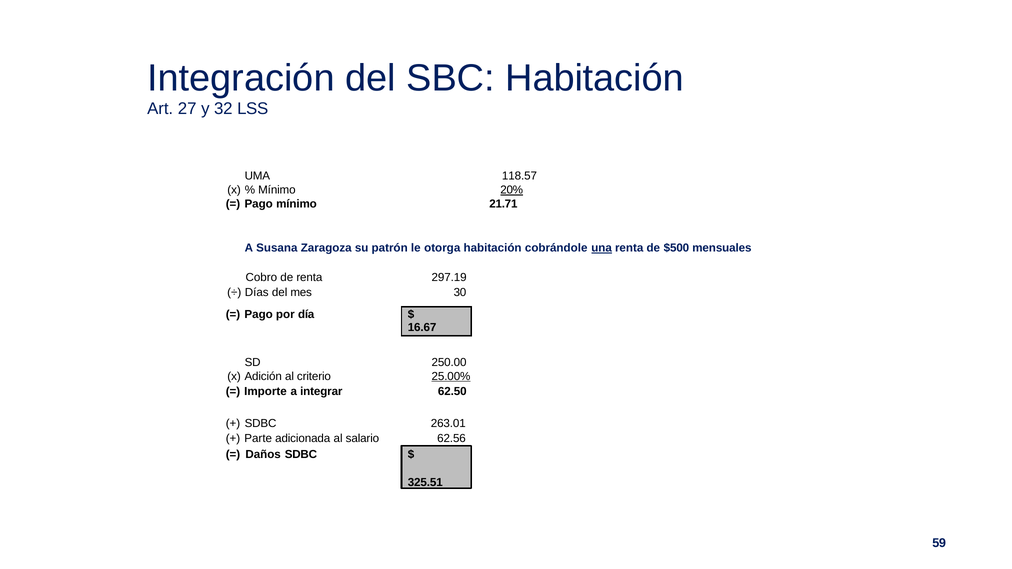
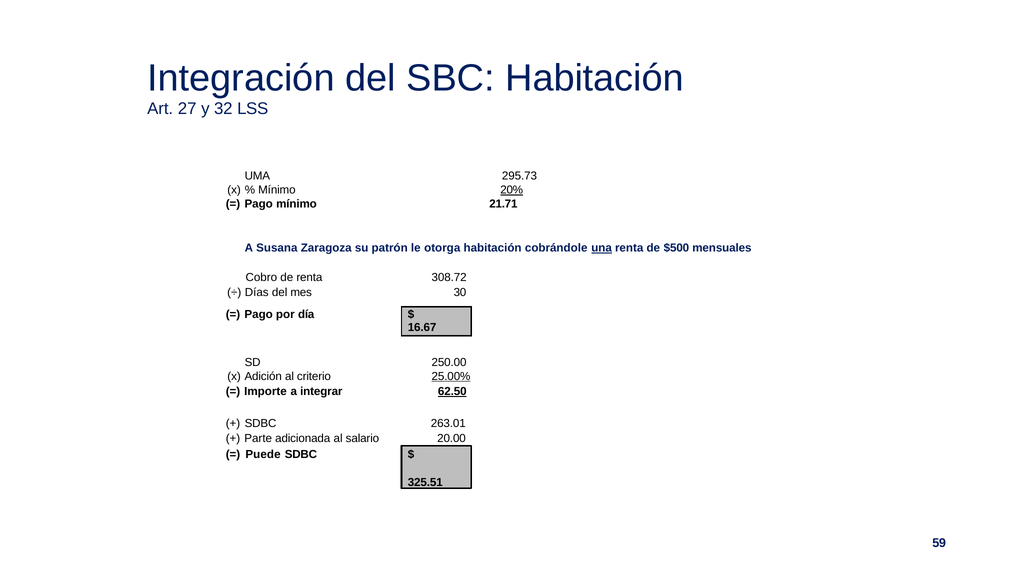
118.57: 118.57 -> 295.73
297.19: 297.19 -> 308.72
62.50 underline: none -> present
62.56: 62.56 -> 20.00
Daños: Daños -> Puede
